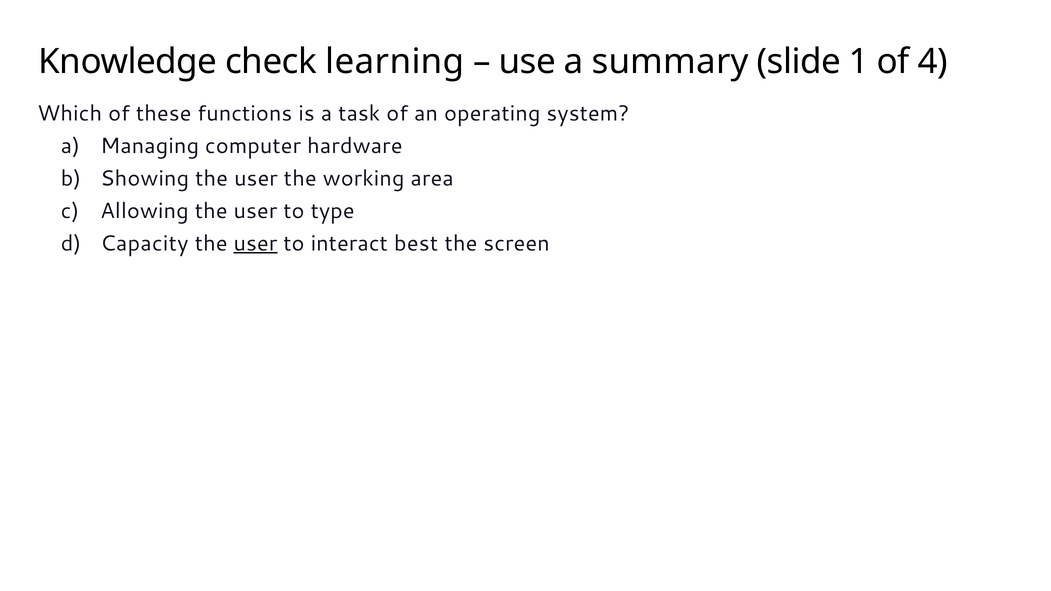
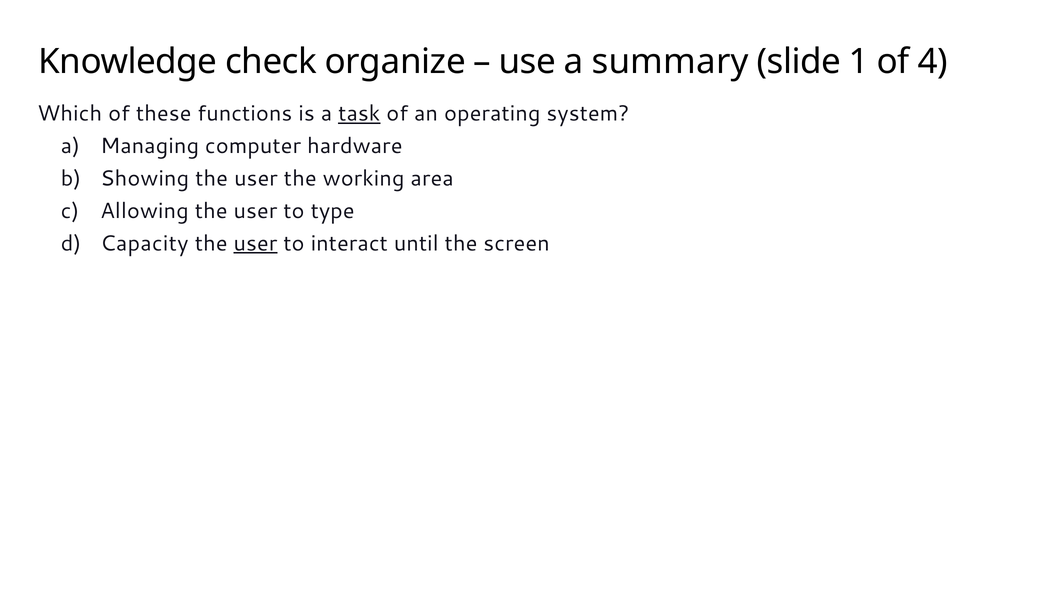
learning: learning -> organize
task underline: none -> present
best: best -> until
